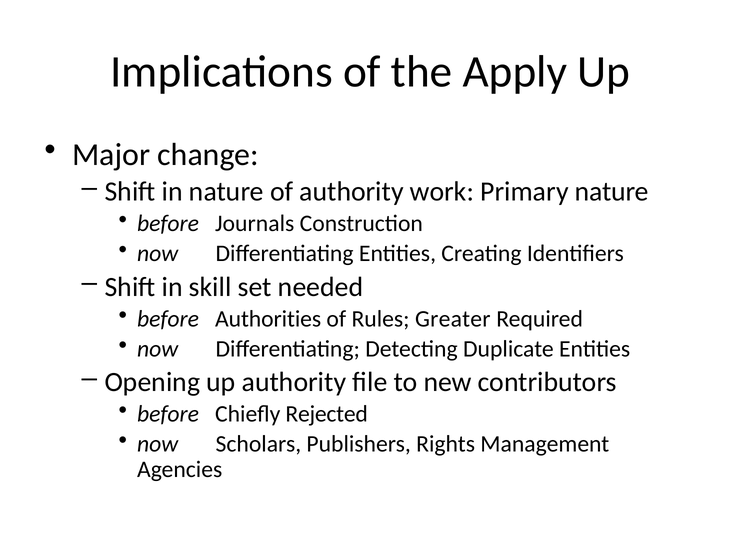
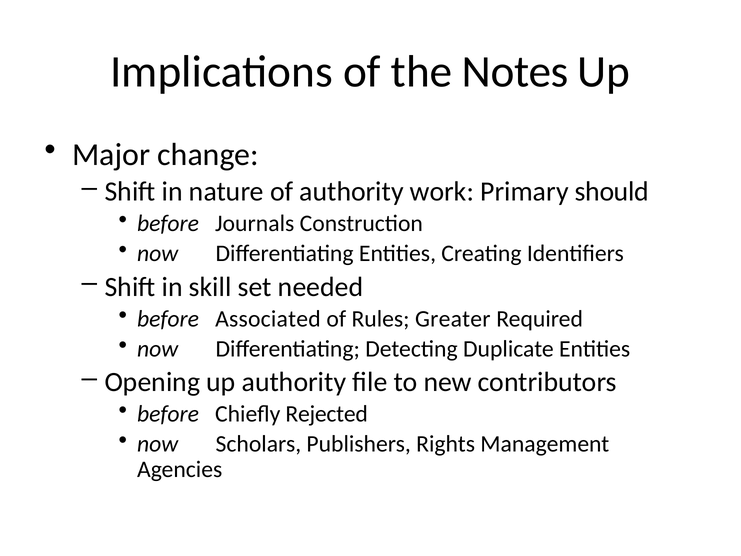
Apply: Apply -> Notes
Primary nature: nature -> should
Authorities: Authorities -> Associated
